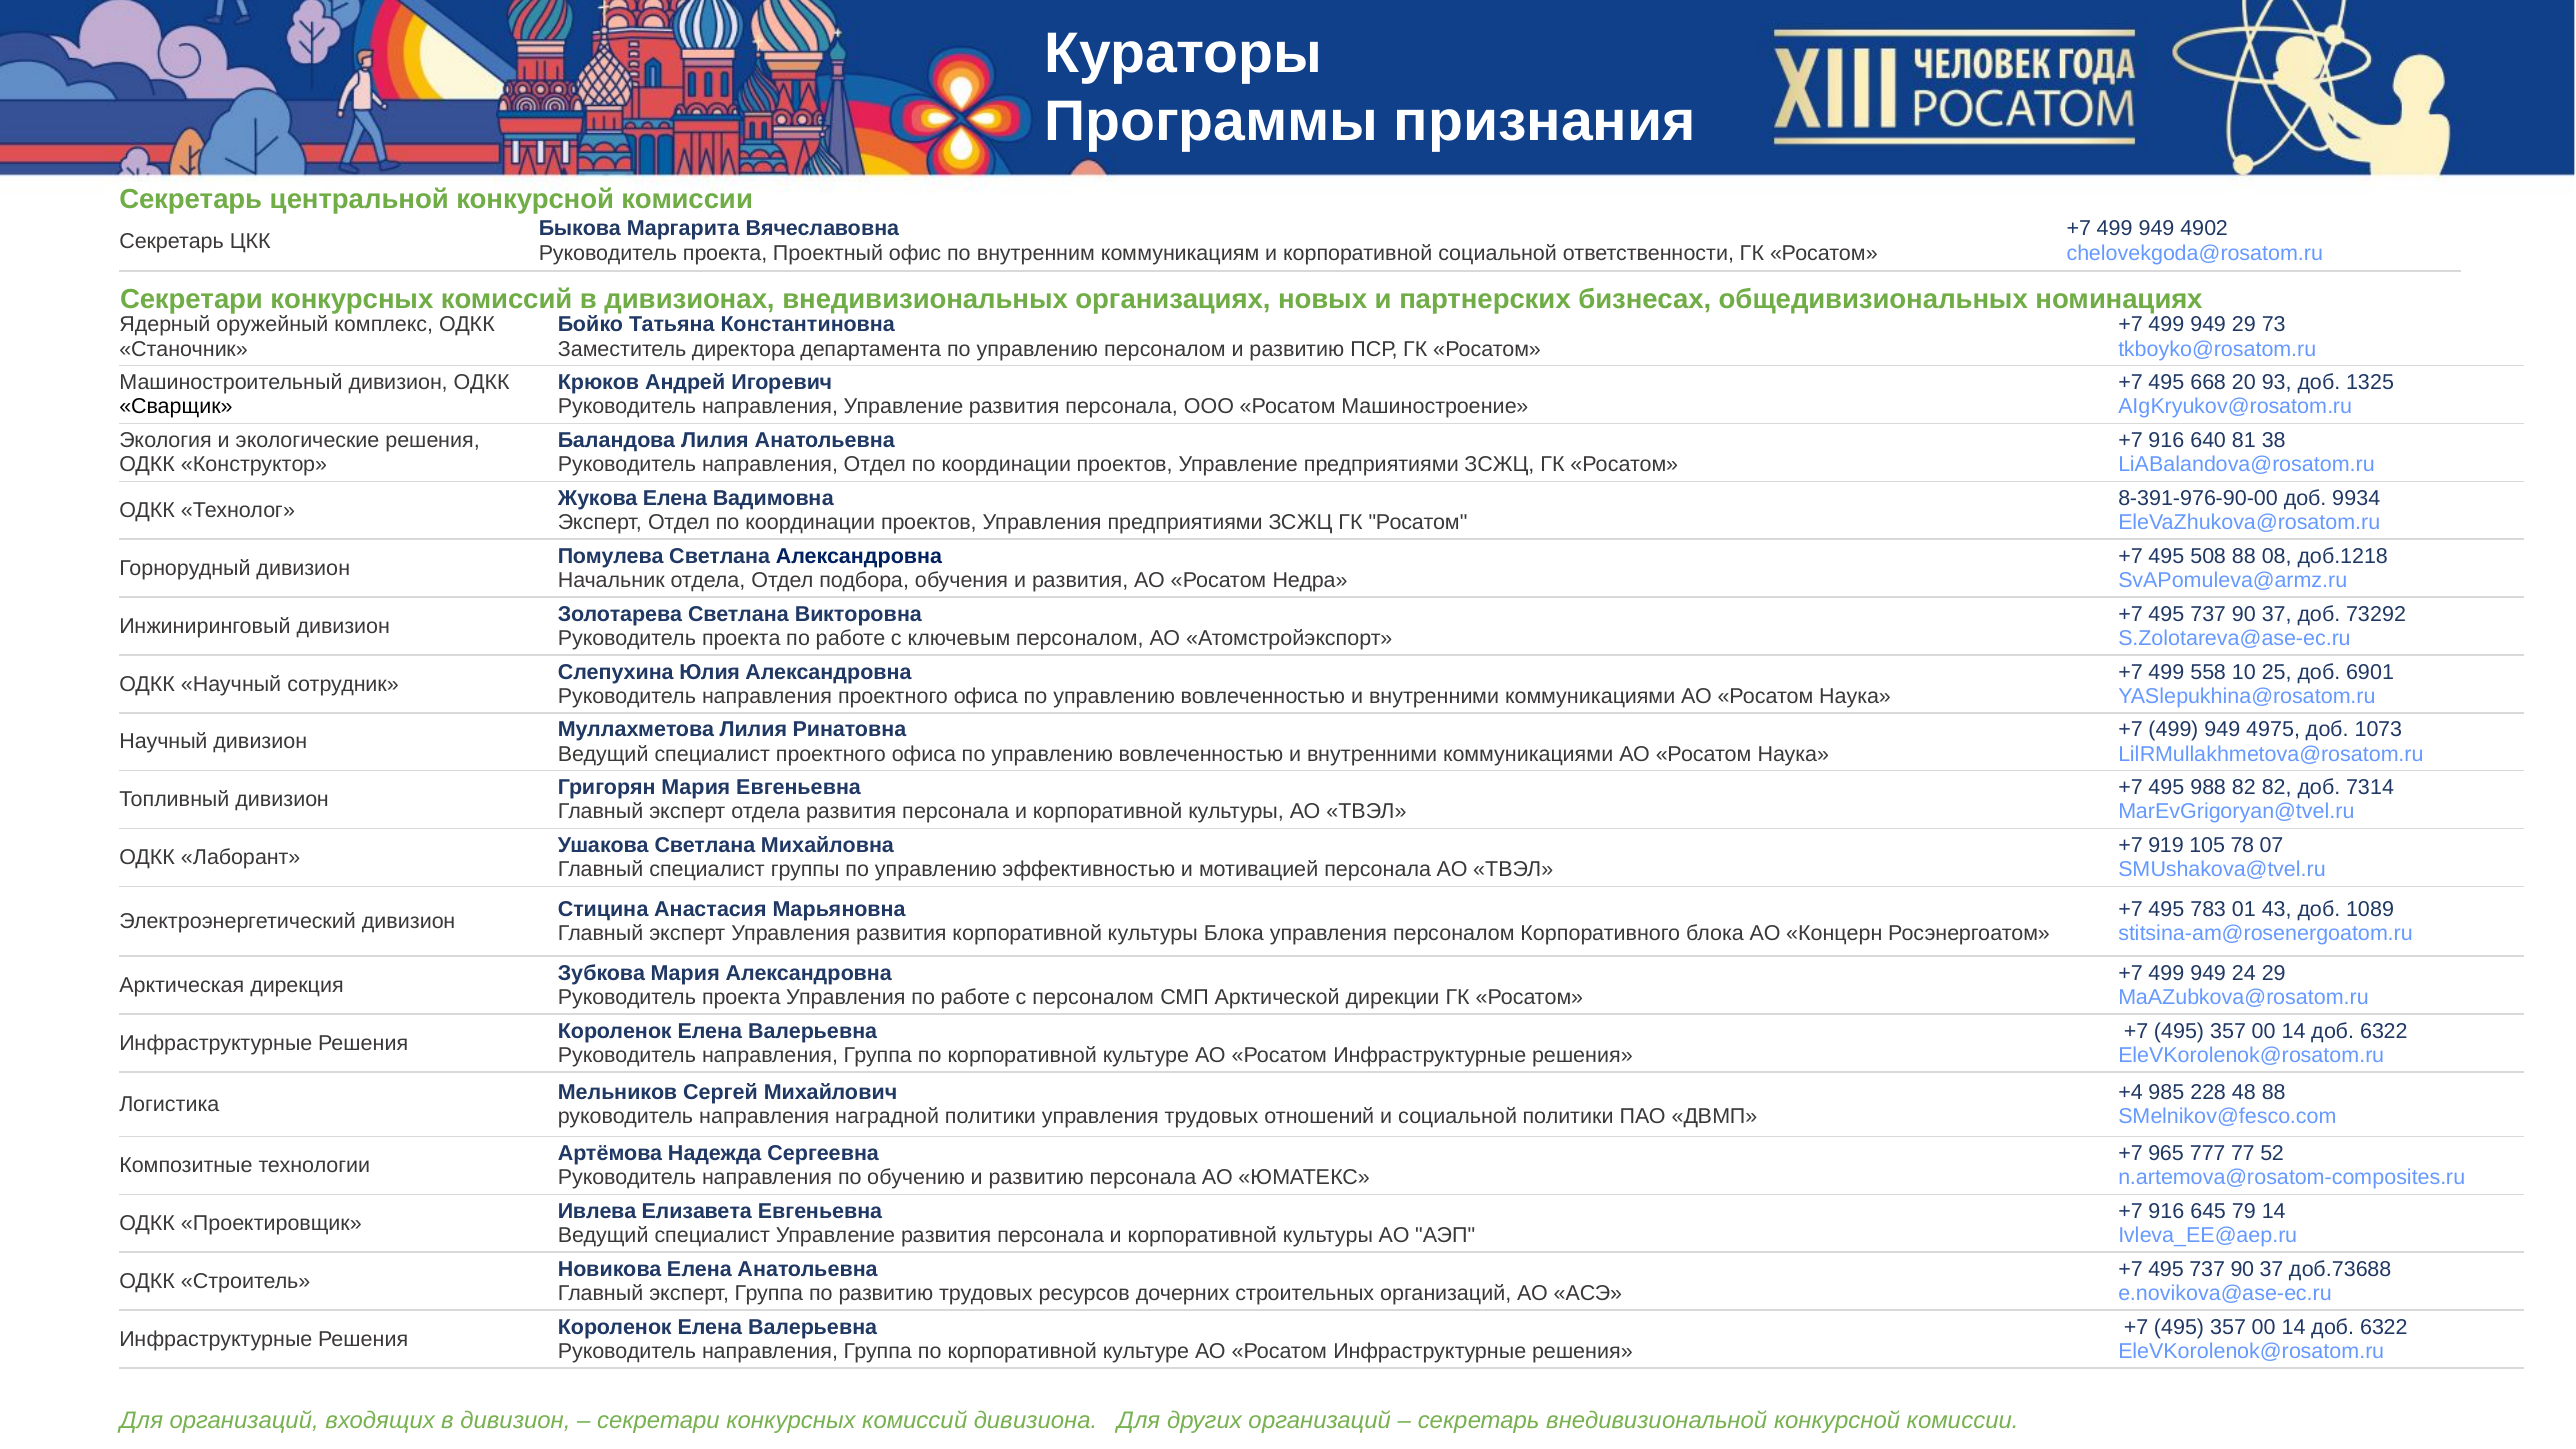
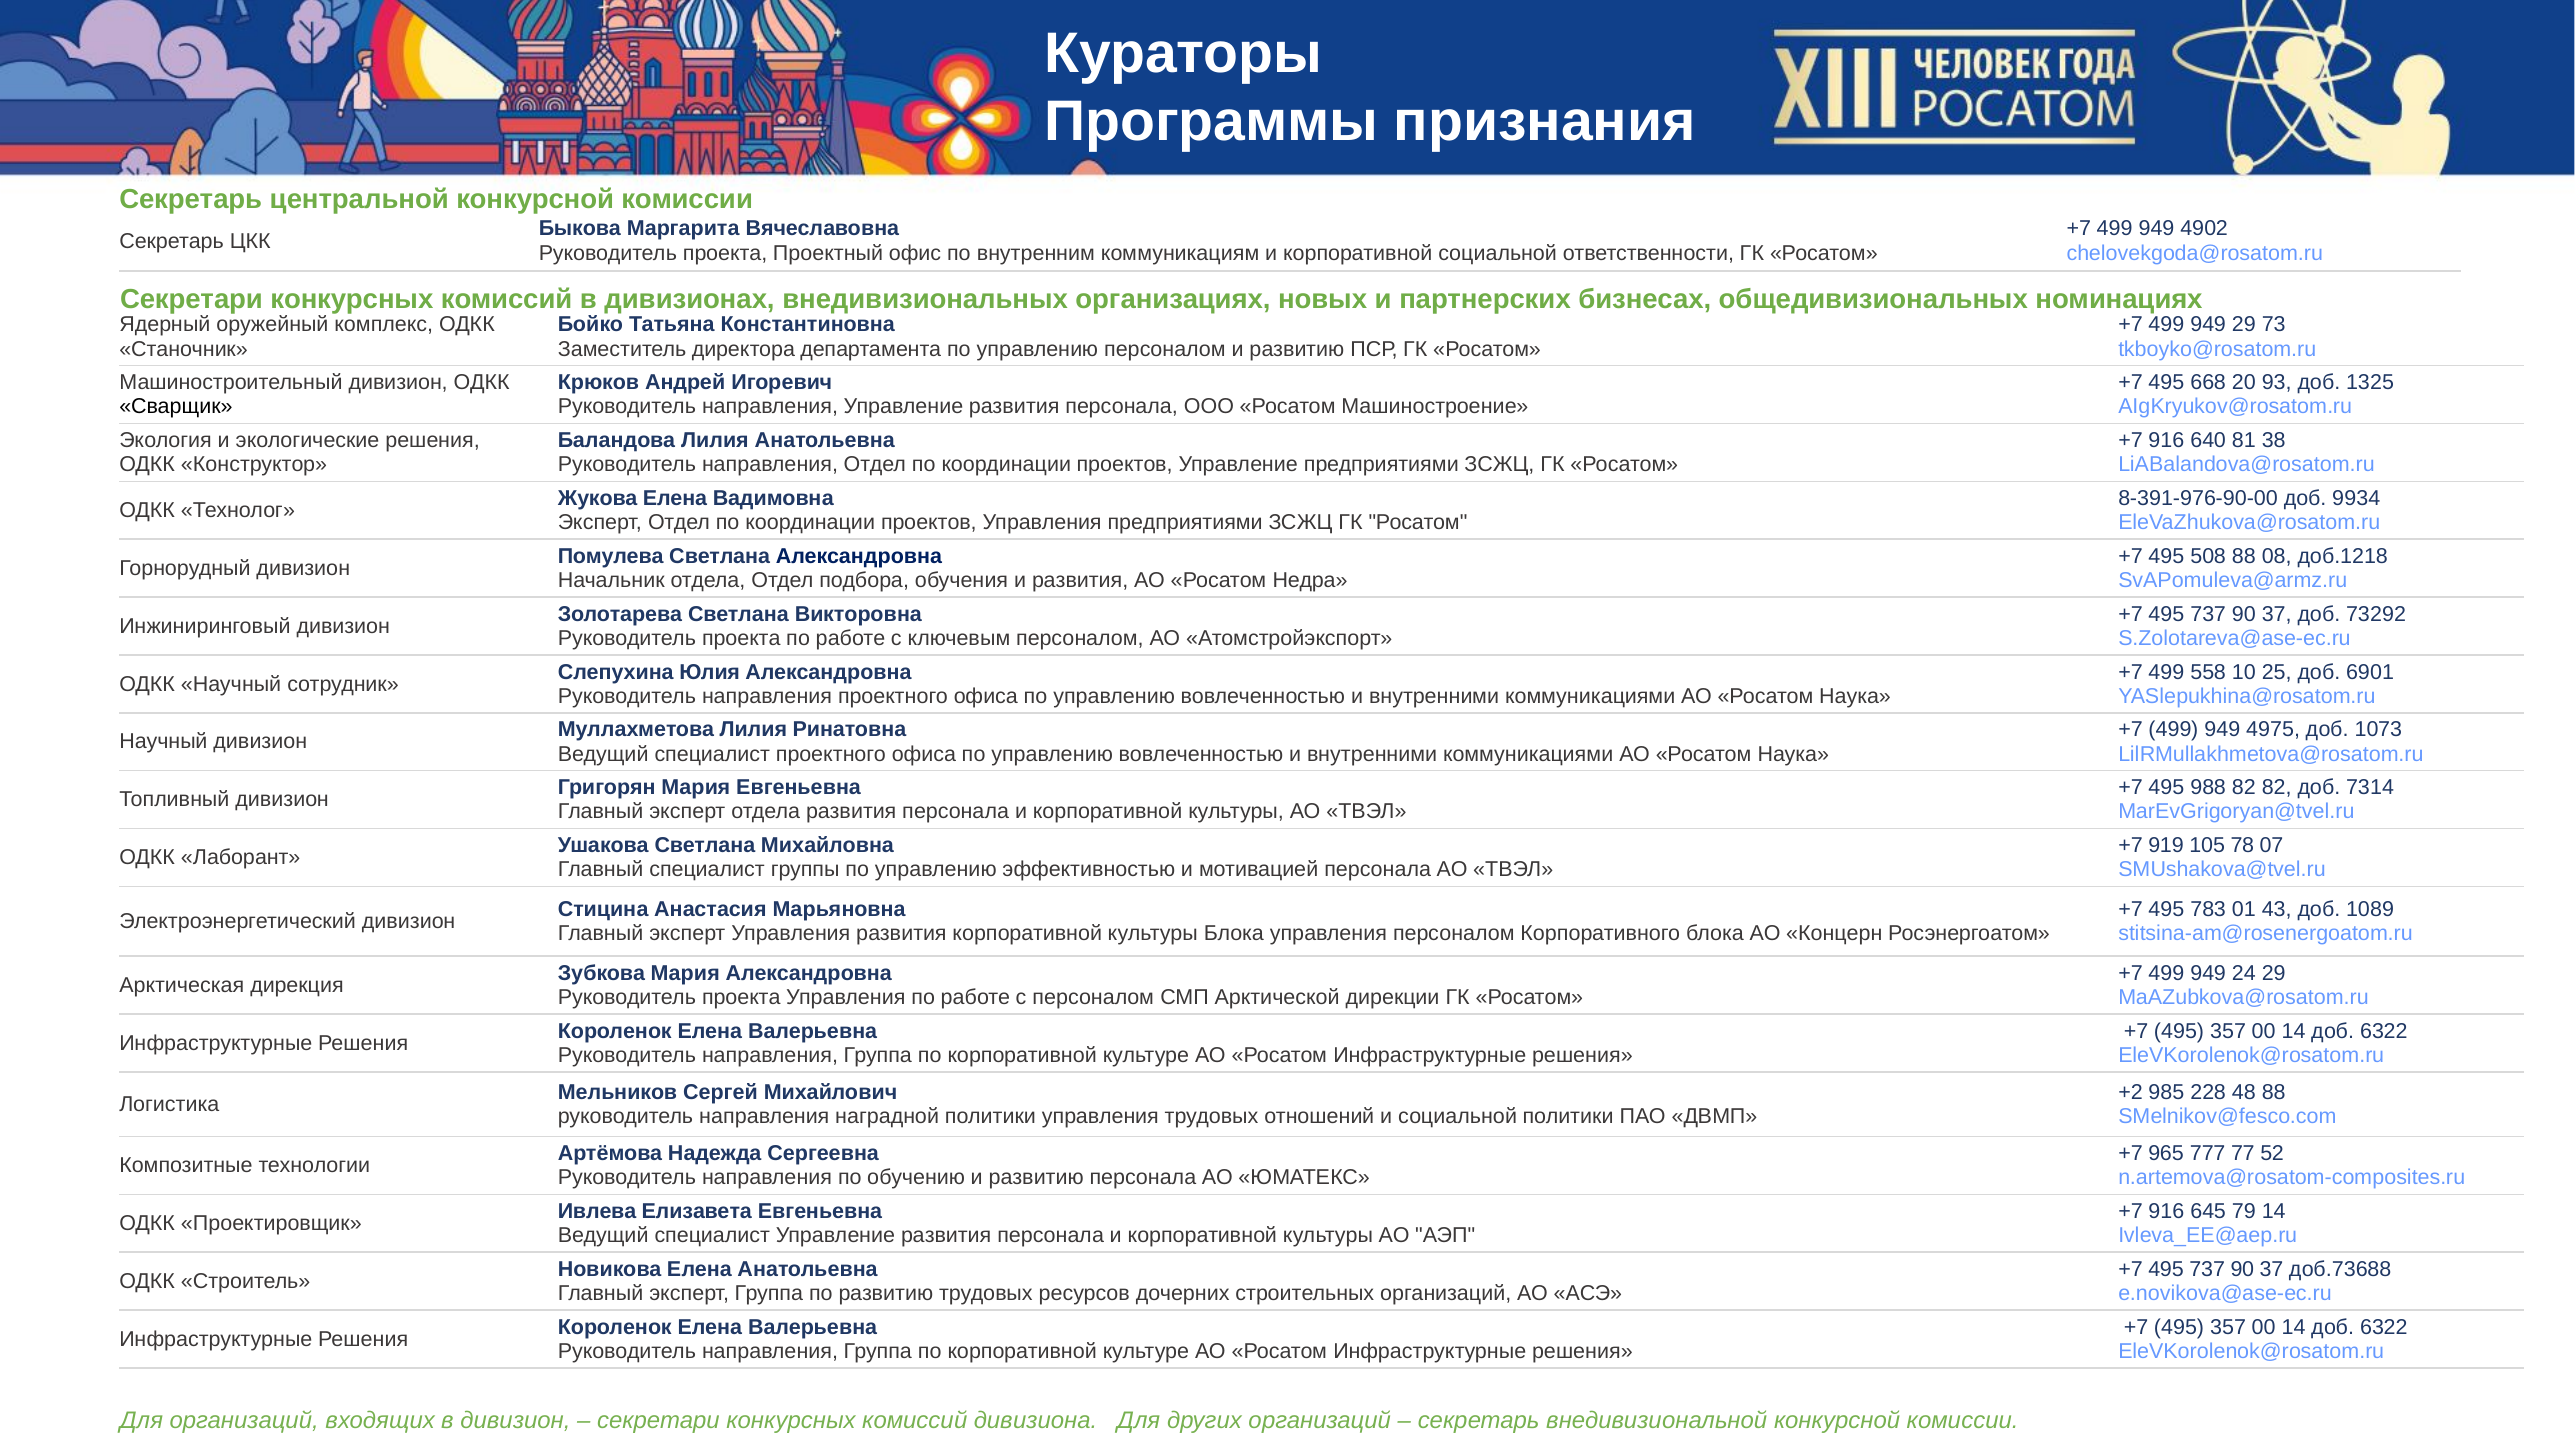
+4: +4 -> +2
